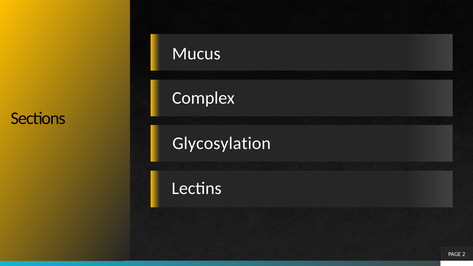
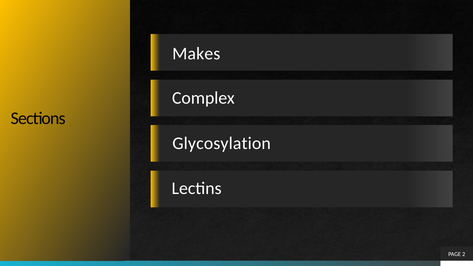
Mucus: Mucus -> Makes
